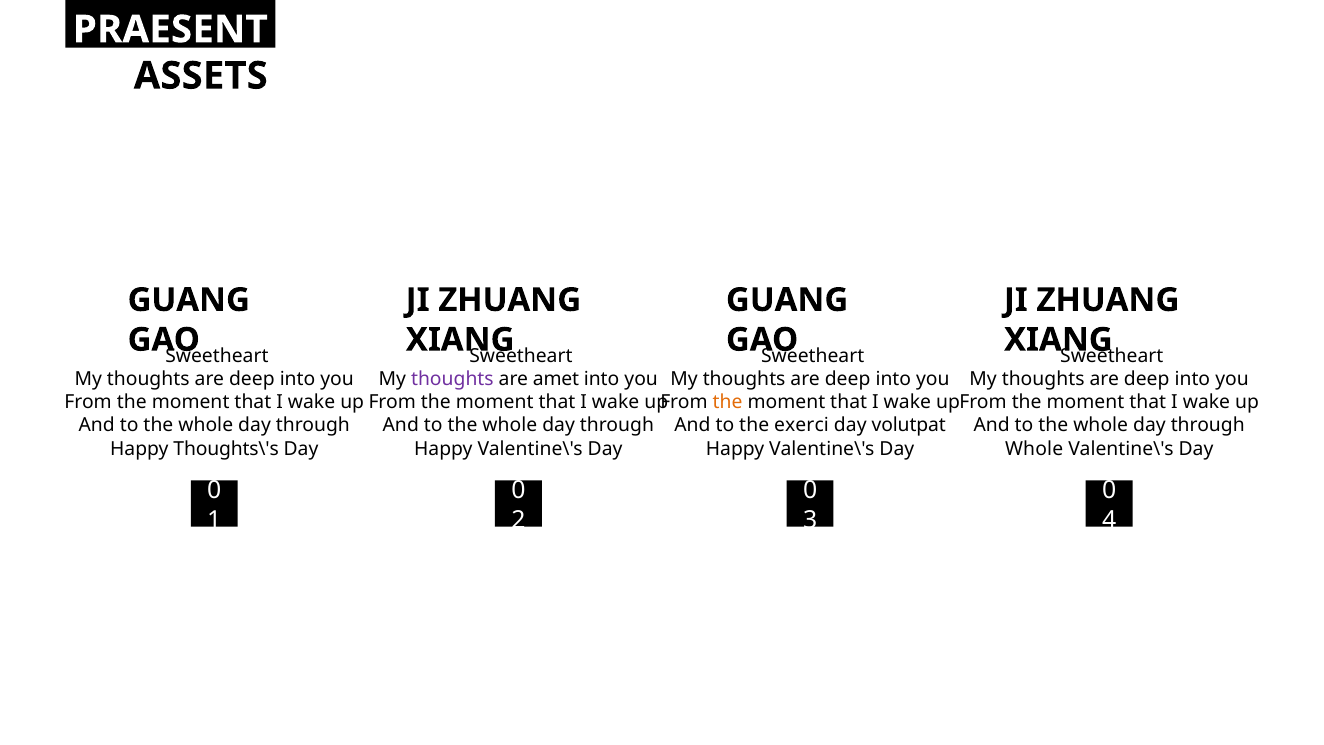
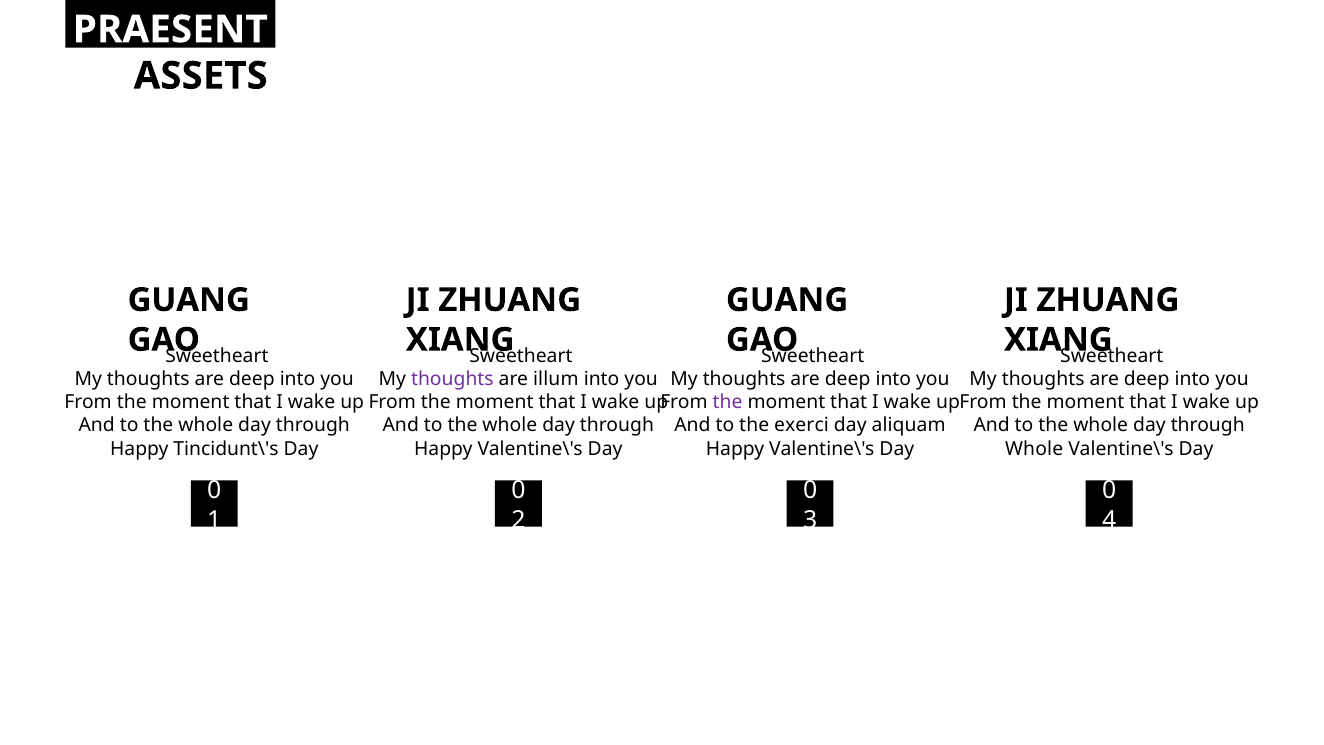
amet: amet -> illum
the at (728, 402) colour: orange -> purple
volutpat: volutpat -> aliquam
Thoughts\'s: Thoughts\'s -> Tincidunt\'s
